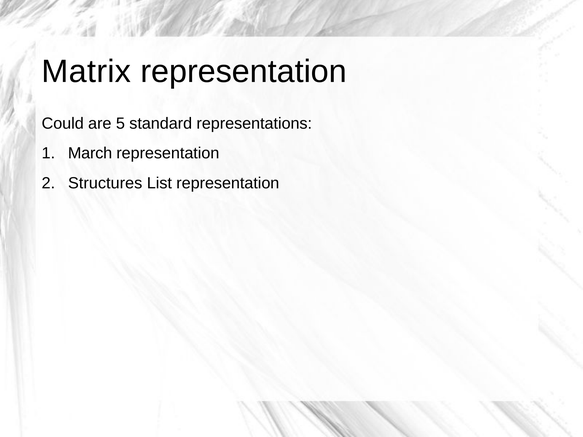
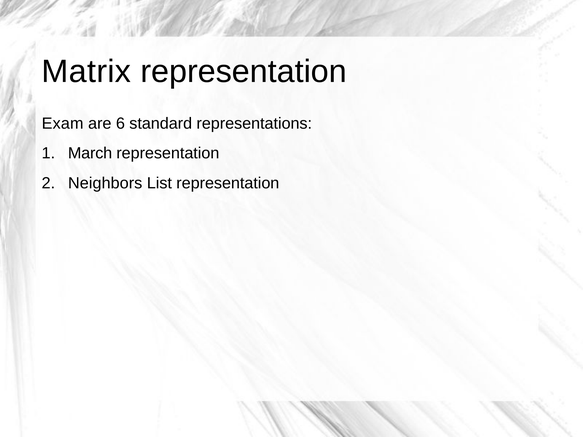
Could: Could -> Exam
5: 5 -> 6
Structures: Structures -> Neighbors
